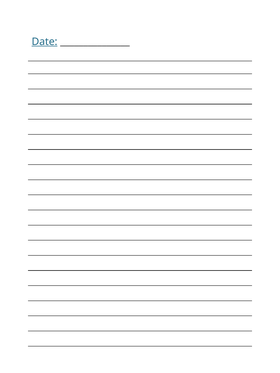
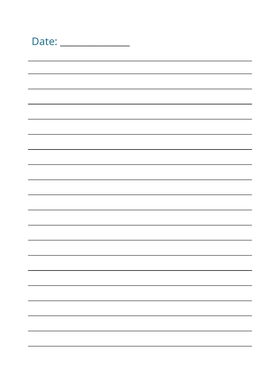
Date underline: present -> none
